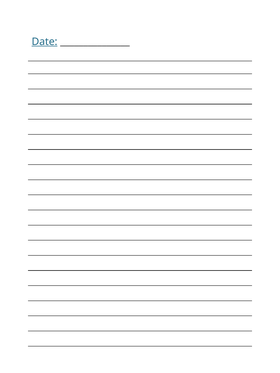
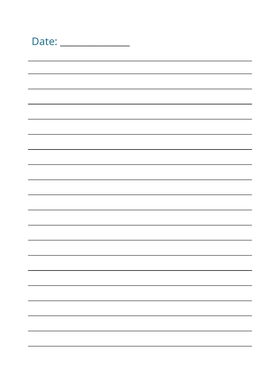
Date underline: present -> none
